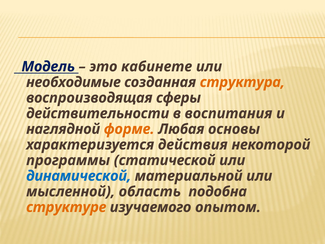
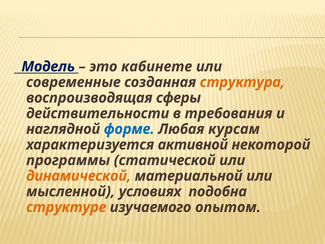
необходимые: необходимые -> современные
воспитания: воспитания -> требования
форме colour: orange -> blue
основы: основы -> курсам
действия: действия -> активной
динамической colour: blue -> orange
область: область -> условиях
